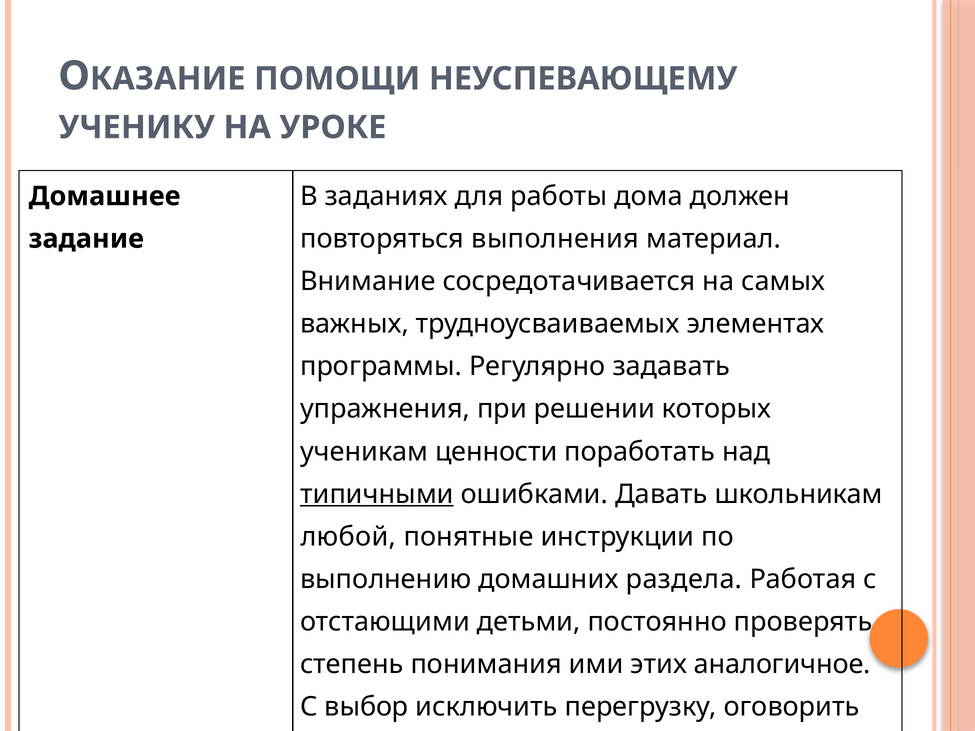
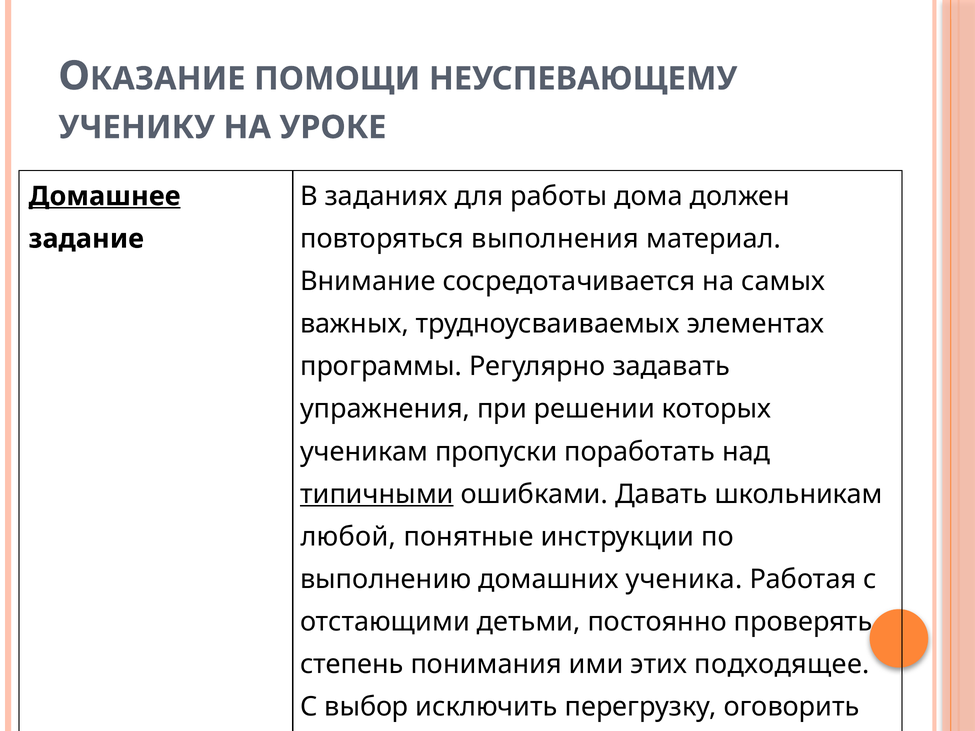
Домашнее underline: none -> present
ценности: ценности -> пропуски
раздела: раздела -> ученика
аналогичное: аналогичное -> подходящее
